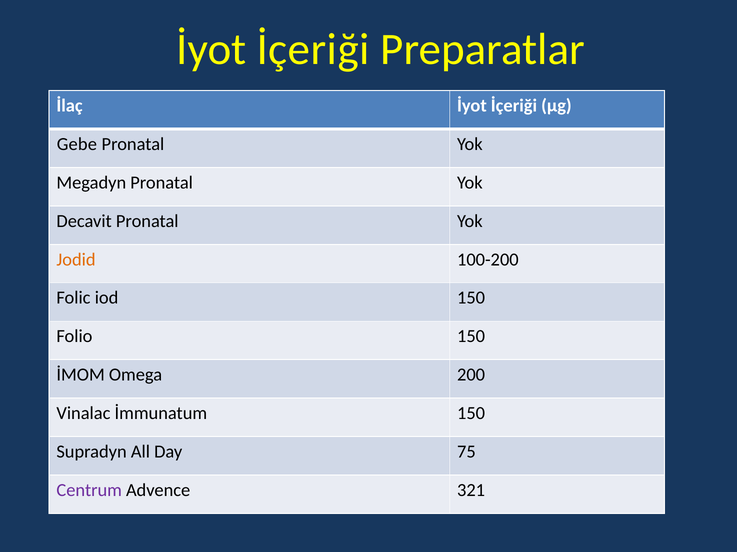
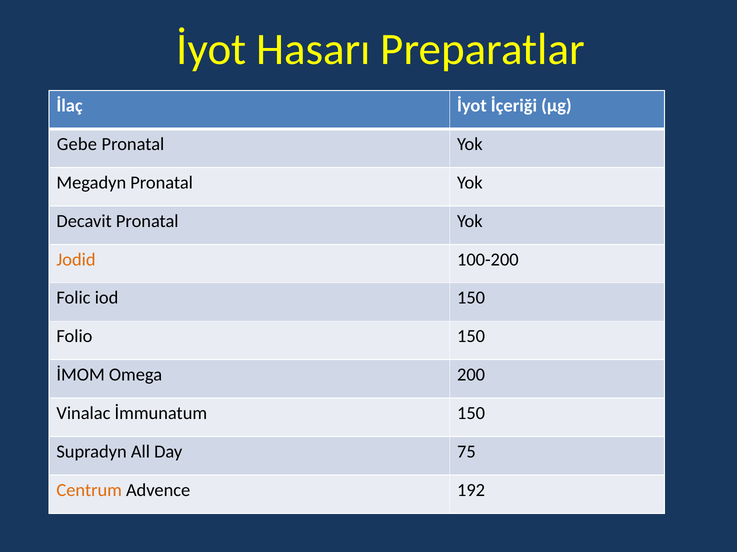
İçeriği at (313, 49): İçeriği -> Hasarı
Centrum colour: purple -> orange
321: 321 -> 192
